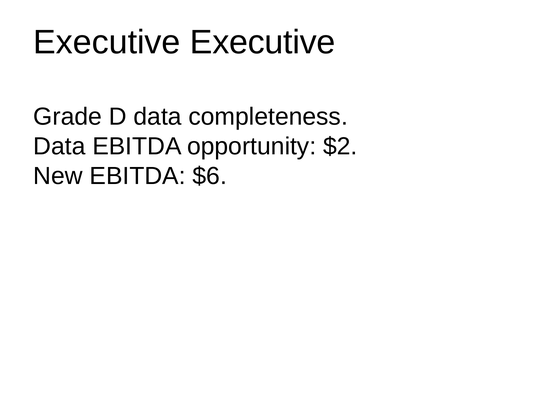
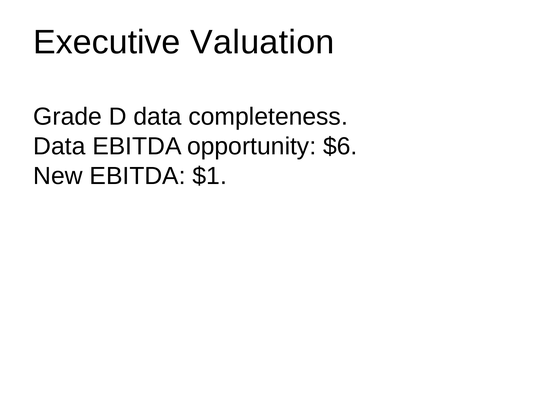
Executive Executive: Executive -> Valuation
$2: $2 -> $6
$6: $6 -> $1
